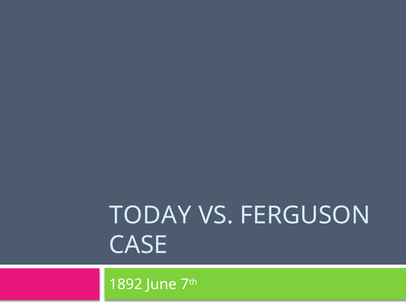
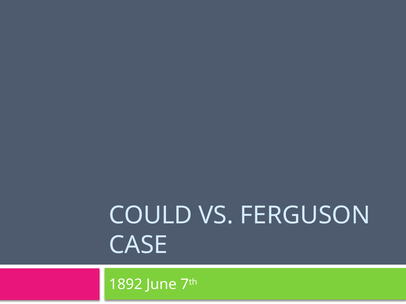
TODAY: TODAY -> COULD
